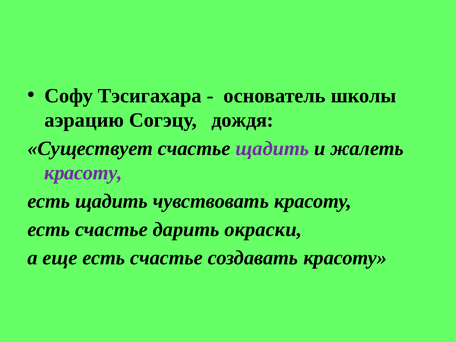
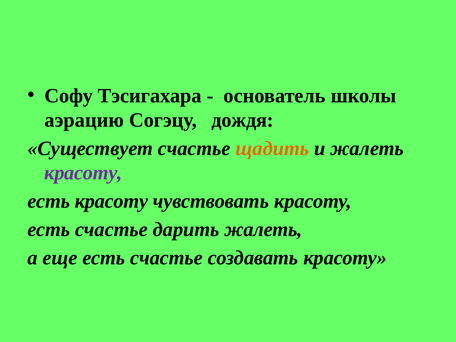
щадить at (272, 148) colour: purple -> orange
есть щадить: щадить -> красоту
дарить окраски: окраски -> жалеть
